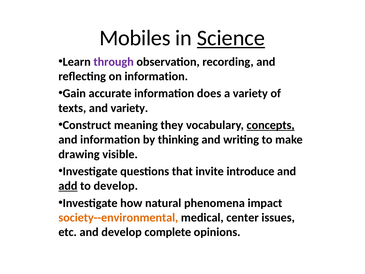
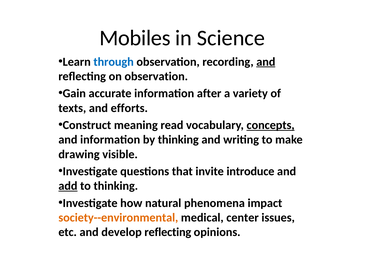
Science underline: present -> none
through colour: purple -> blue
and at (266, 62) underline: none -> present
on information: information -> observation
does: does -> after
and variety: variety -> efforts
they: they -> read
to develop: develop -> thinking
develop complete: complete -> reflecting
